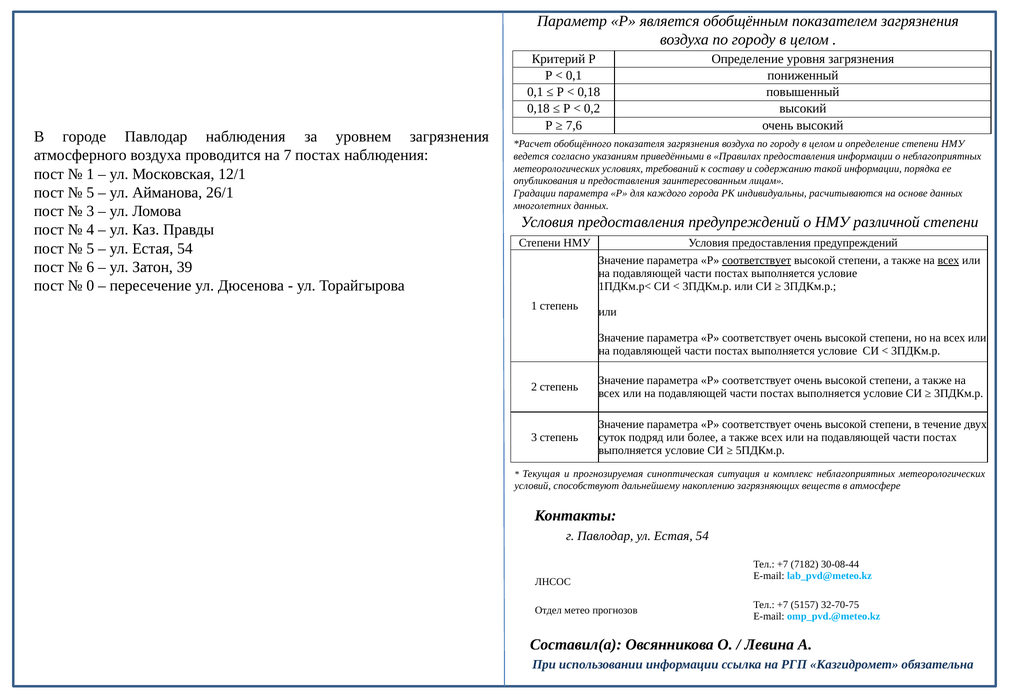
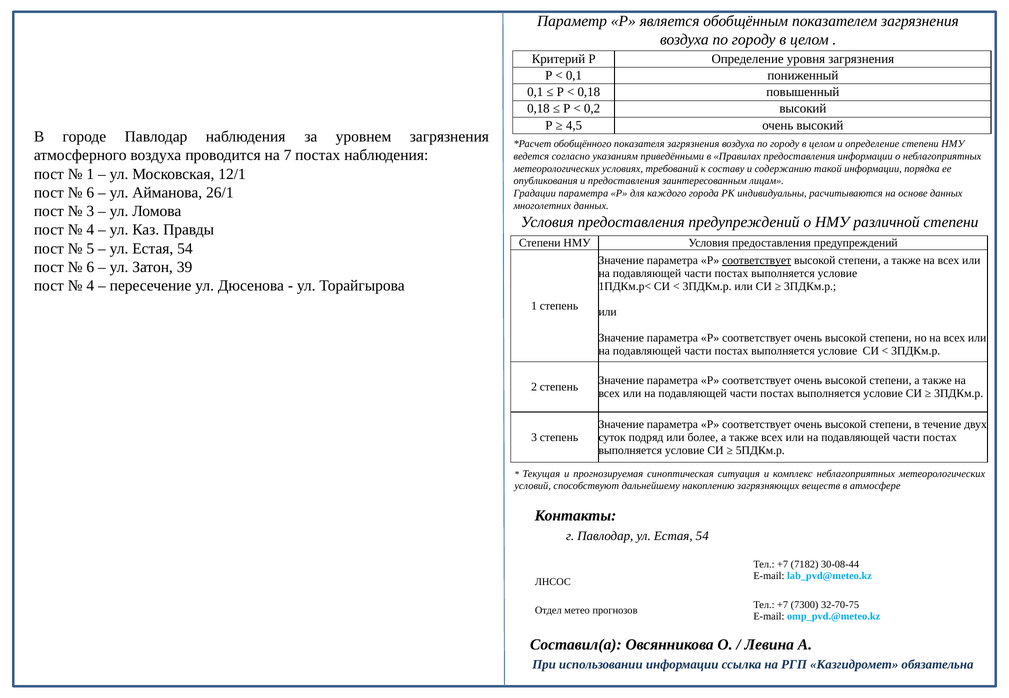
7,6: 7,6 -> 4,5
5 at (90, 193): 5 -> 6
всех at (948, 261) underline: present -> none
0 at (90, 286): 0 -> 4
5157: 5157 -> 7300
